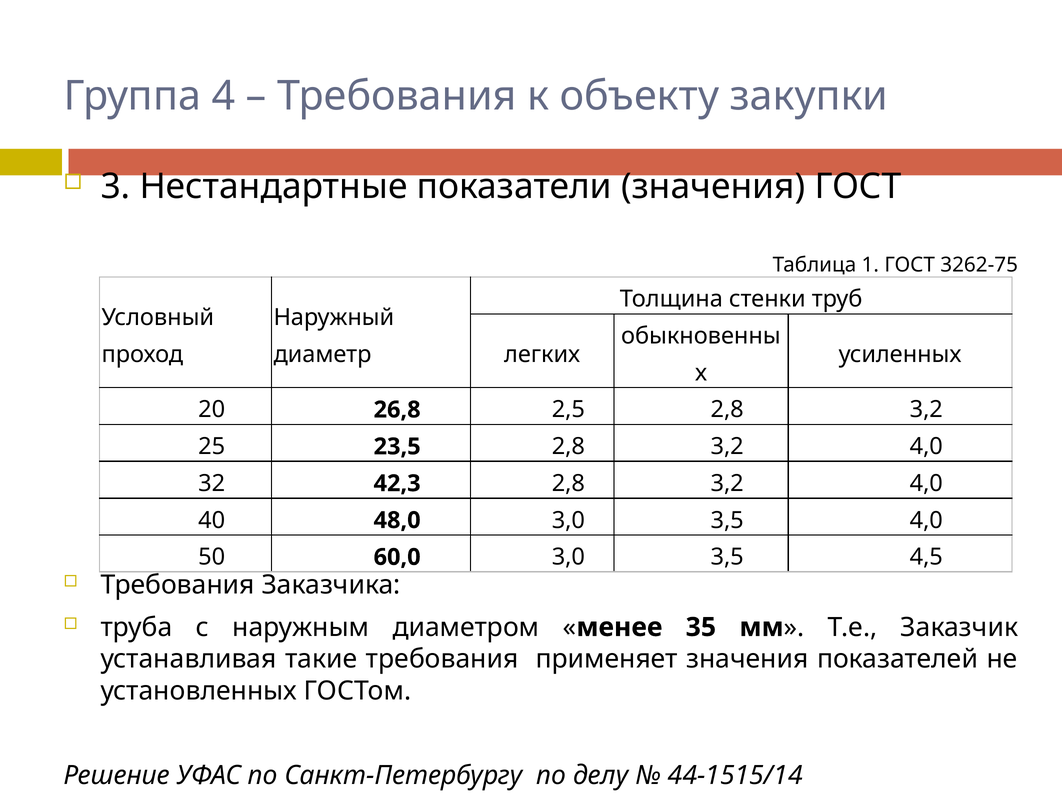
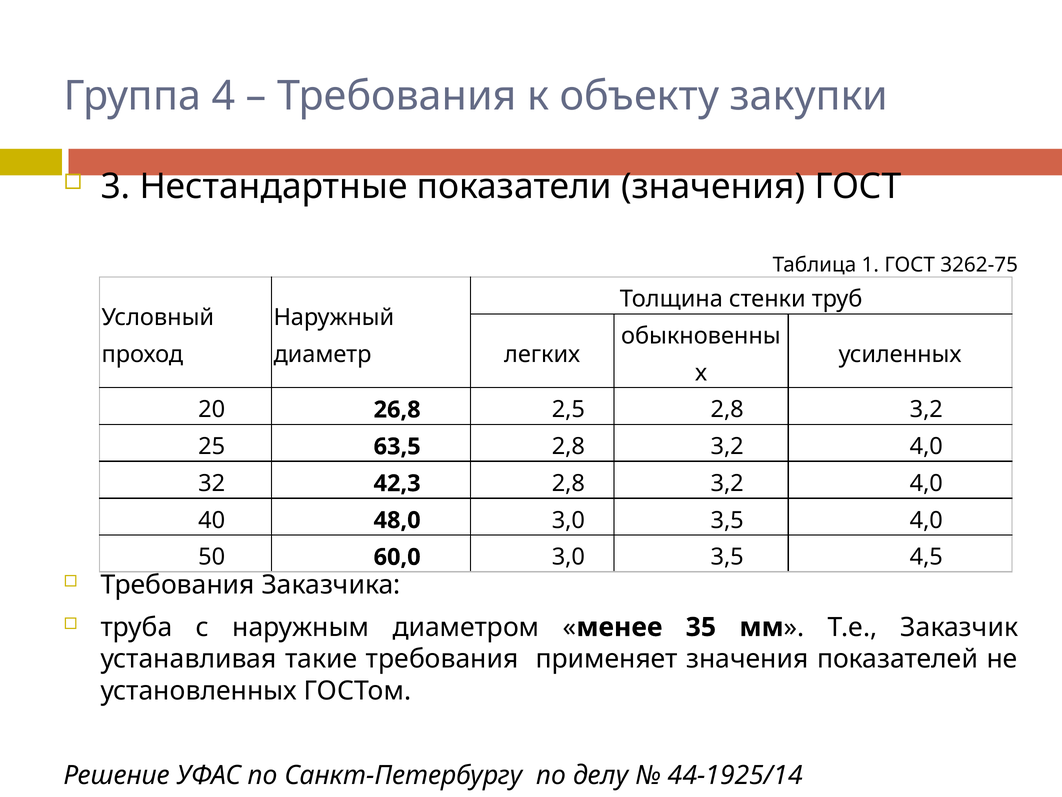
23,5: 23,5 -> 63,5
44-1515/14: 44-1515/14 -> 44-1925/14
